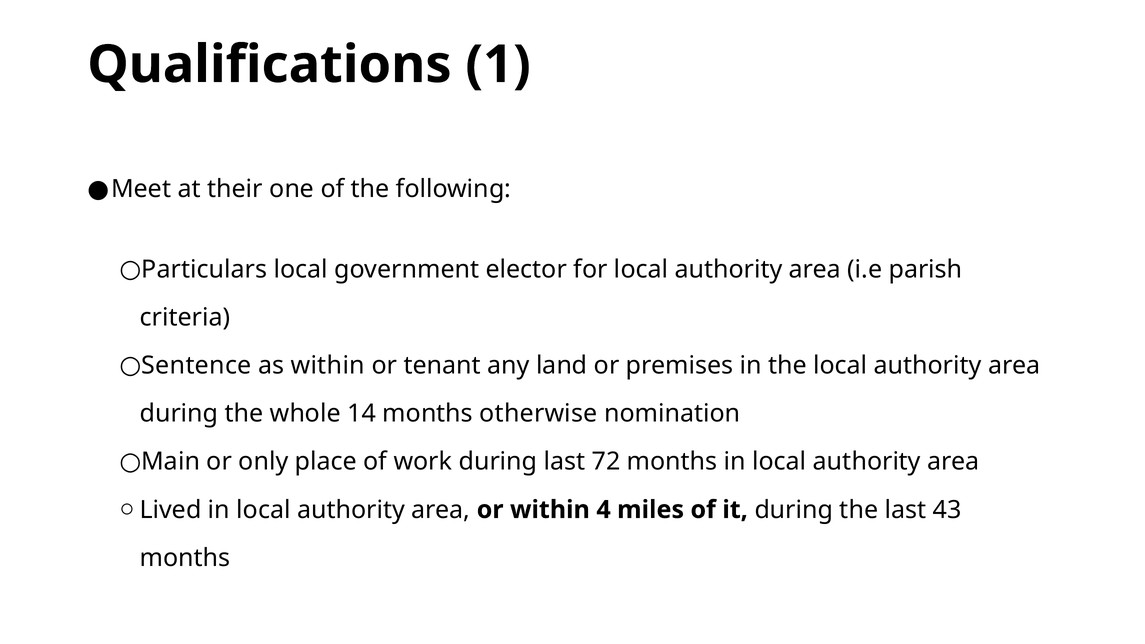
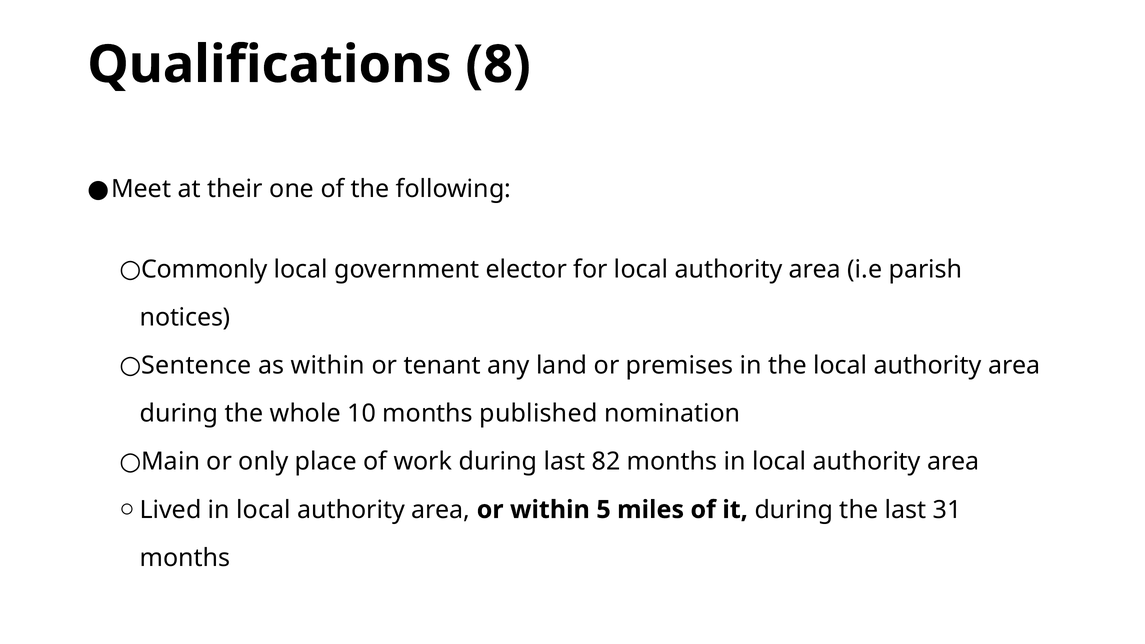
1: 1 -> 8
Particulars: Particulars -> Commonly
criteria: criteria -> notices
14: 14 -> 10
otherwise: otherwise -> published
72: 72 -> 82
4: 4 -> 5
43: 43 -> 31
